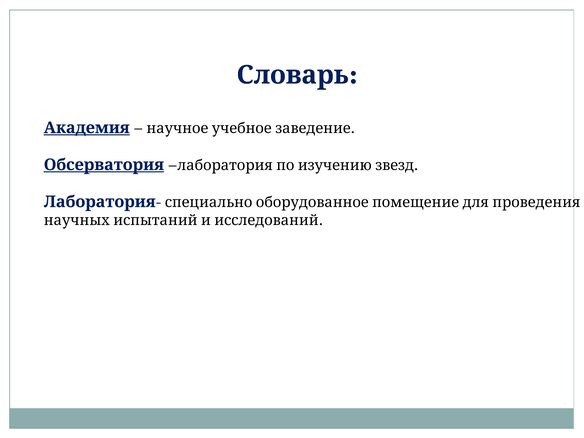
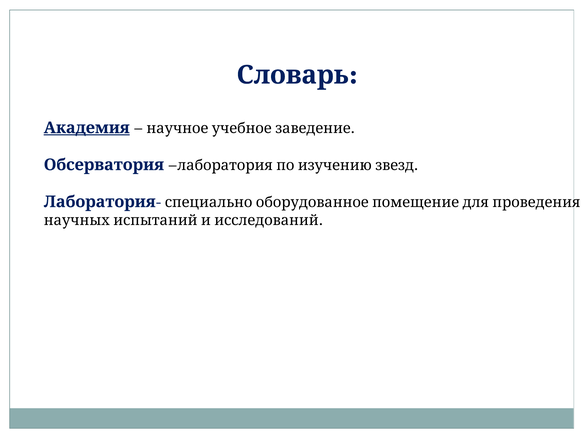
Обсерватория underline: present -> none
